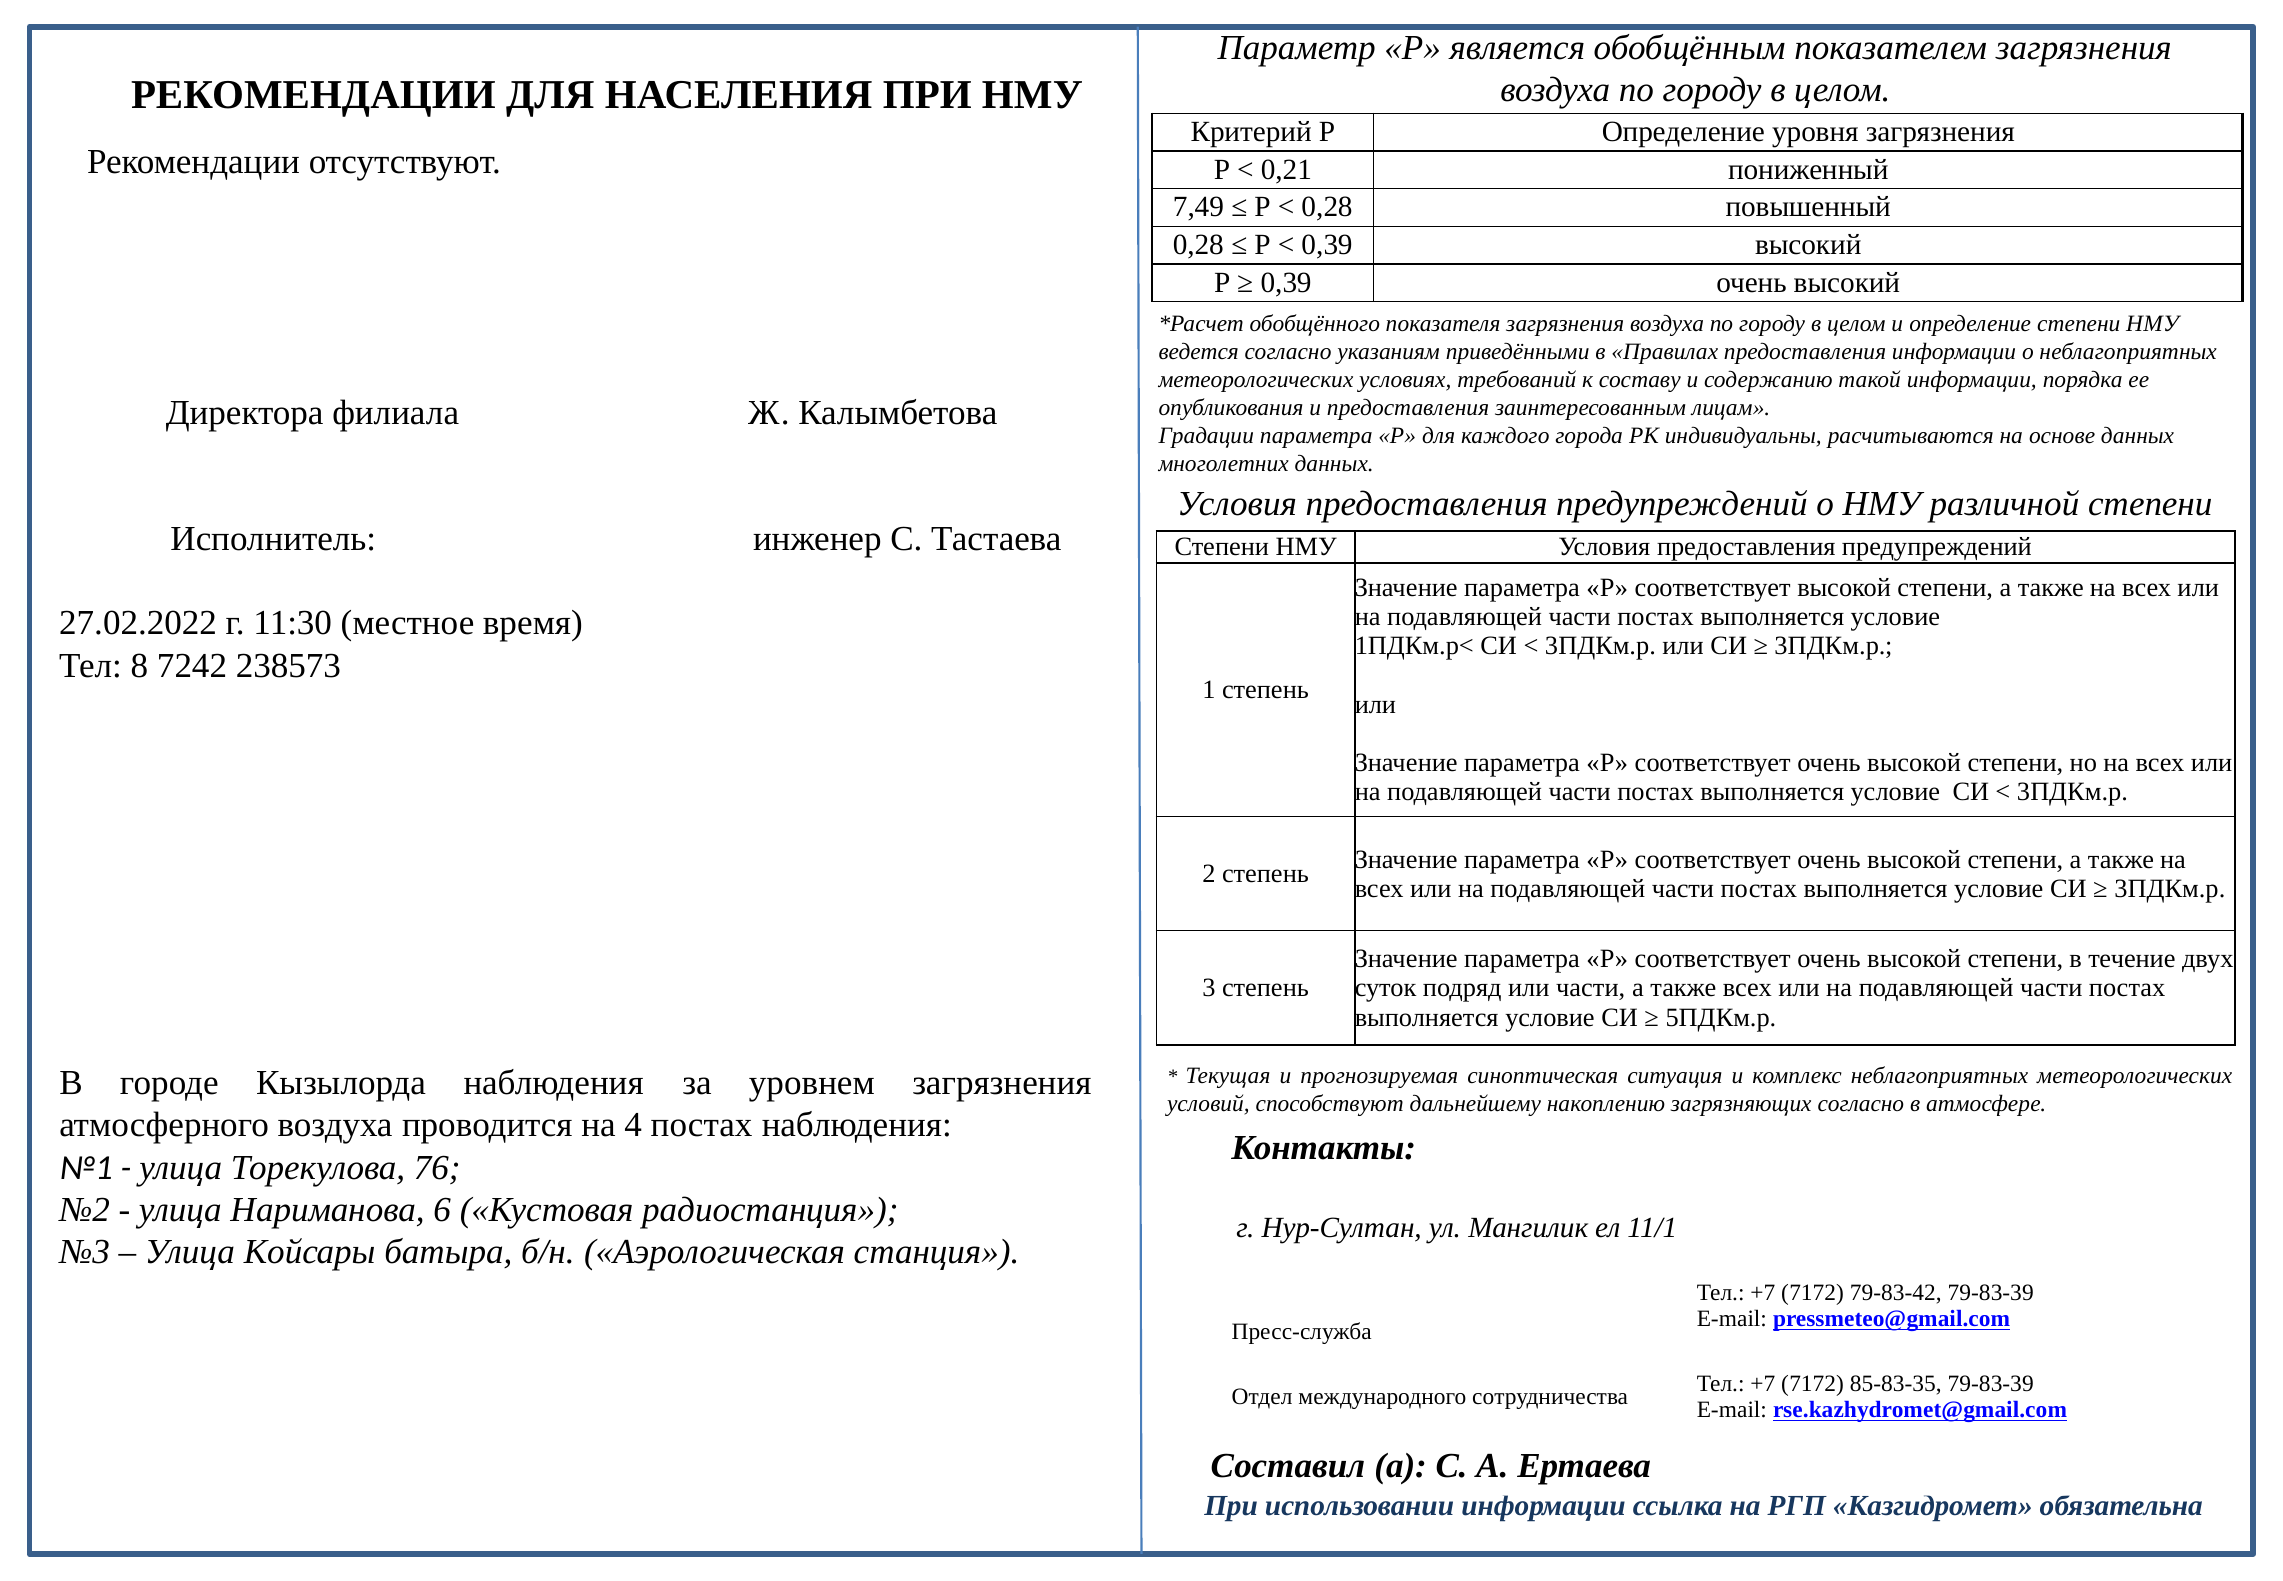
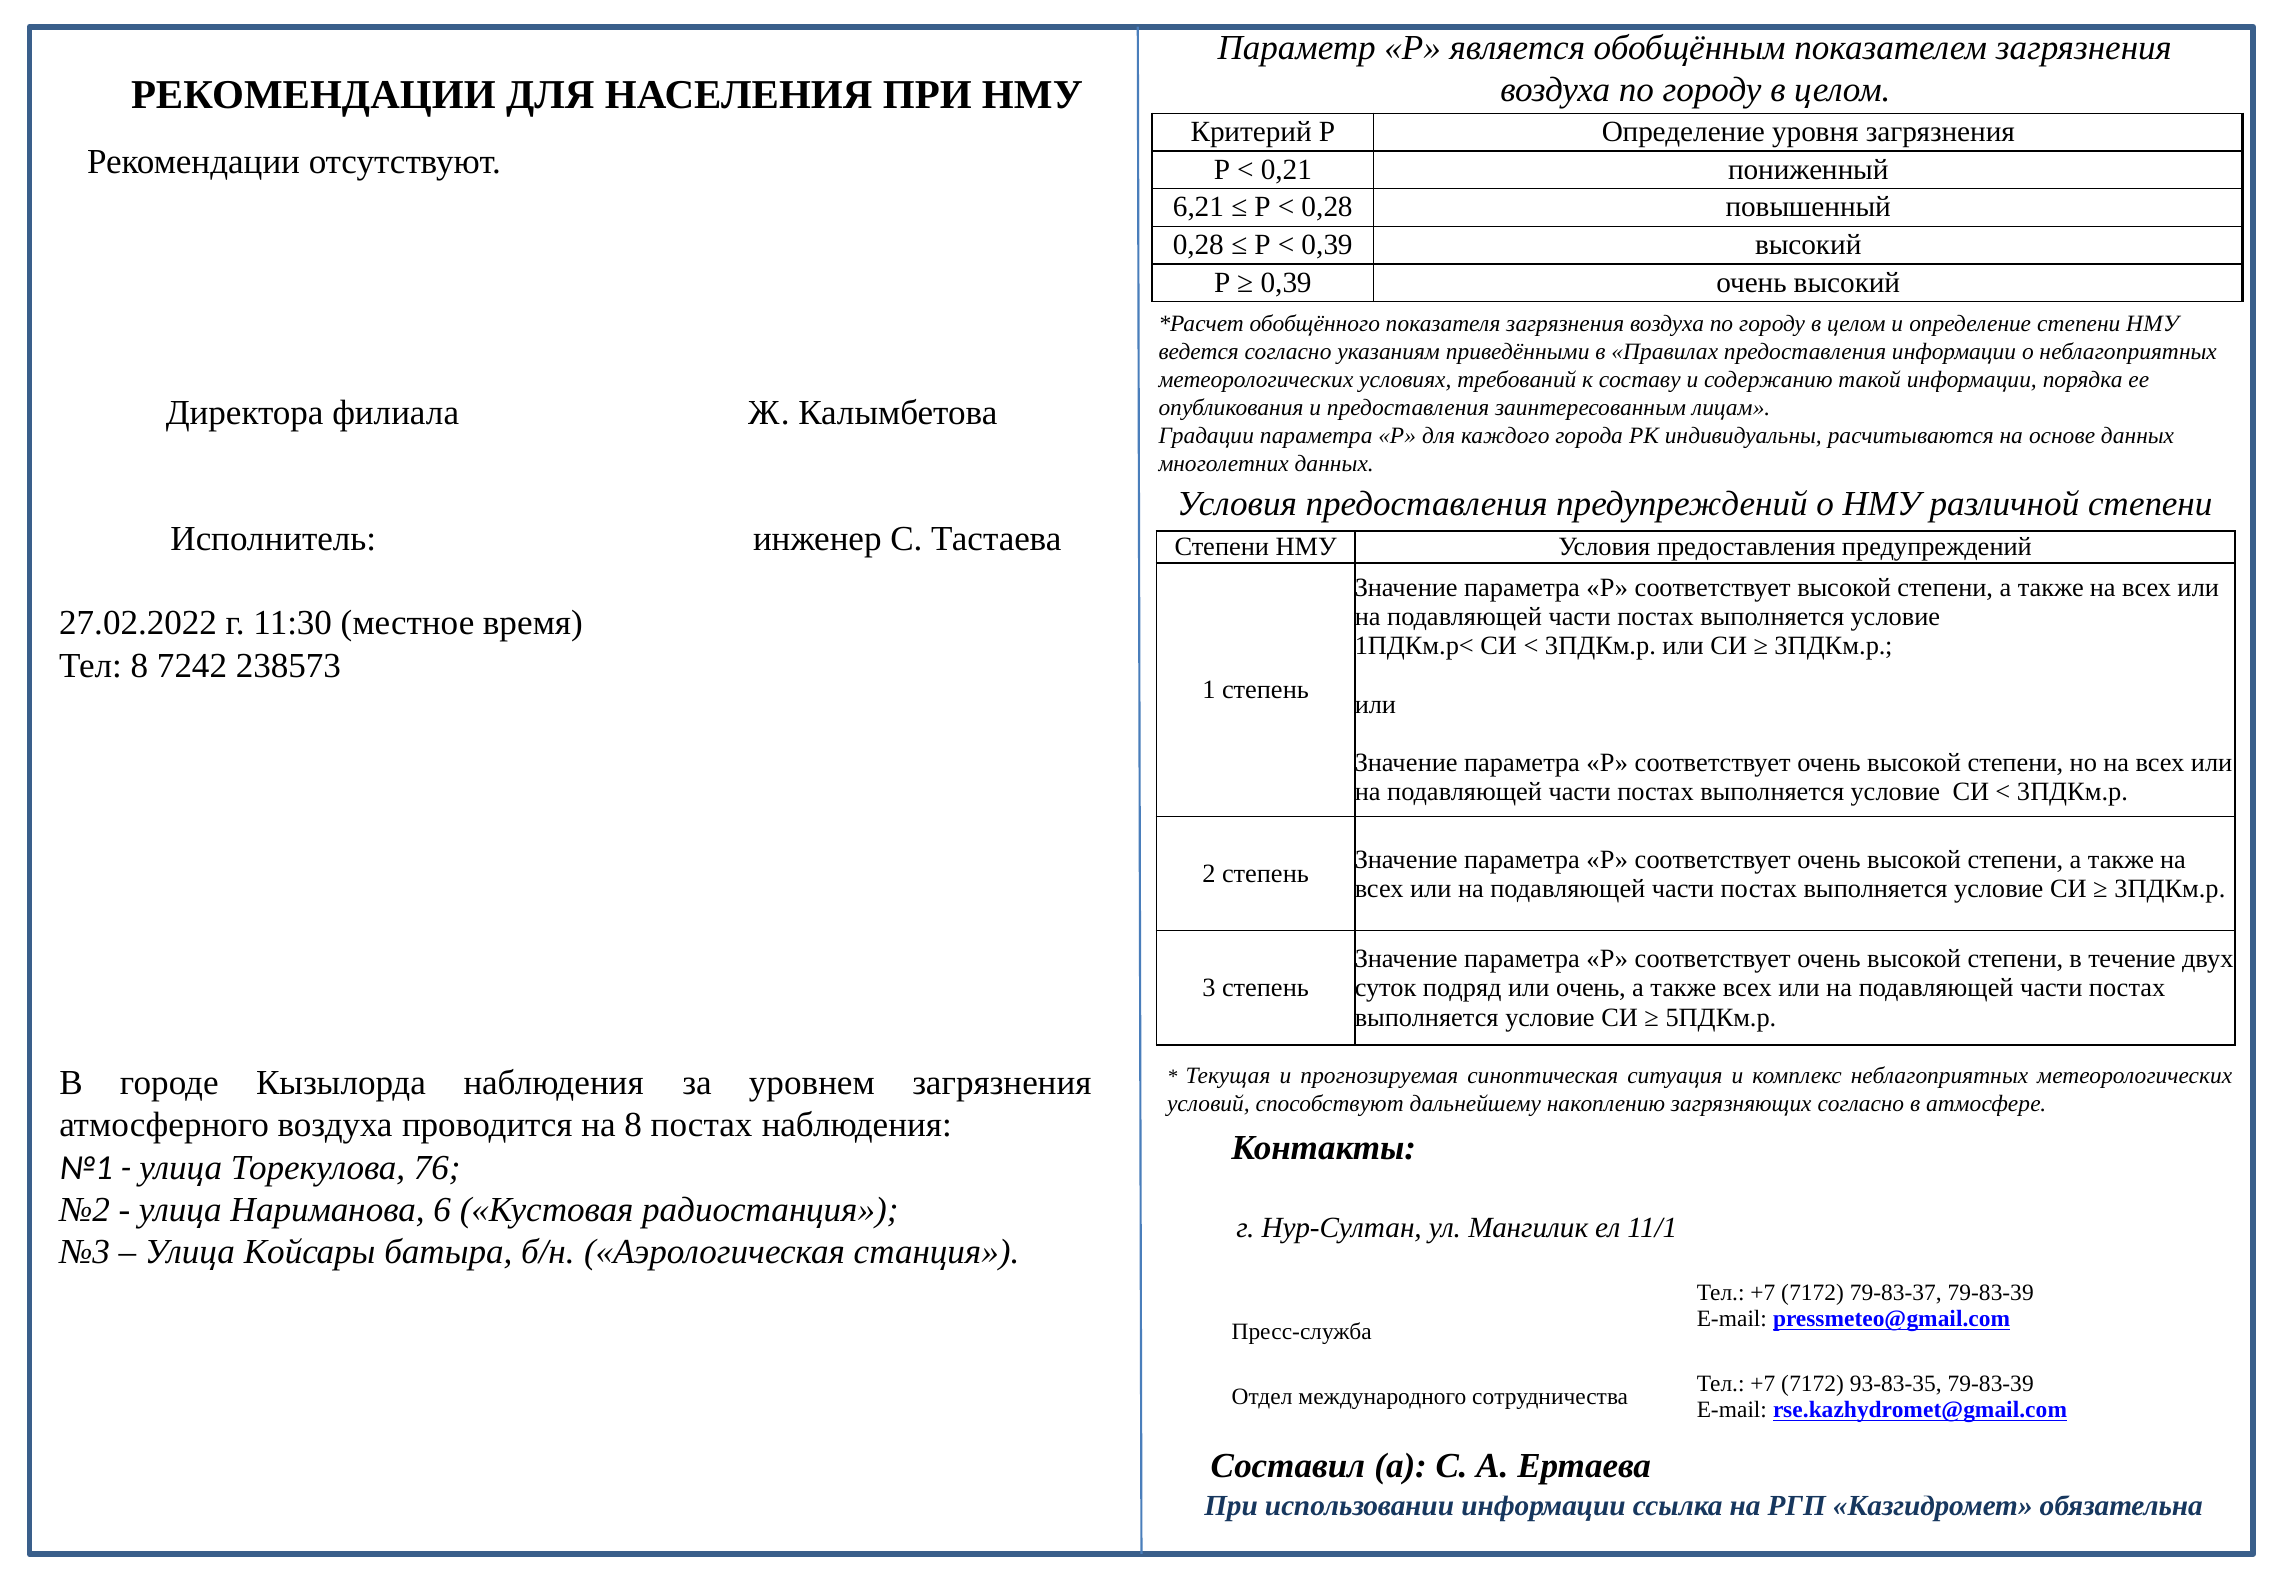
7,49: 7,49 -> 6,21
или части: части -> очень
на 4: 4 -> 8
79-83-42: 79-83-42 -> 79-83-37
85-83-35: 85-83-35 -> 93-83-35
